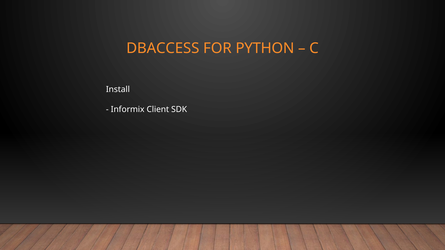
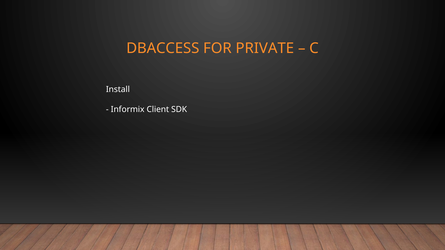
PYTHON: PYTHON -> PRIVATE
